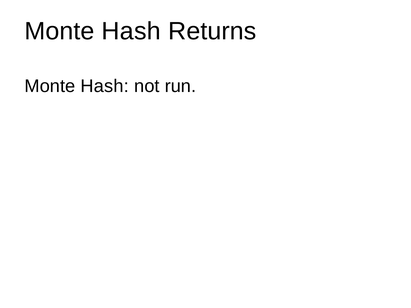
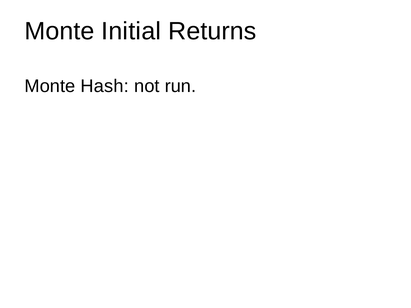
Hash at (131, 31): Hash -> Initial
